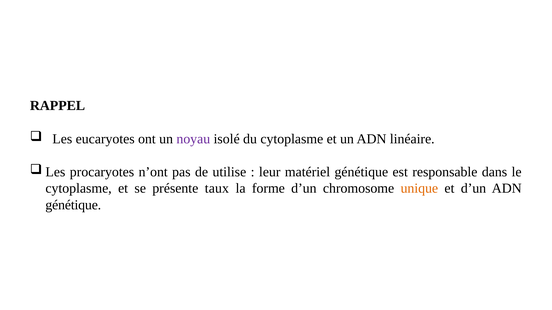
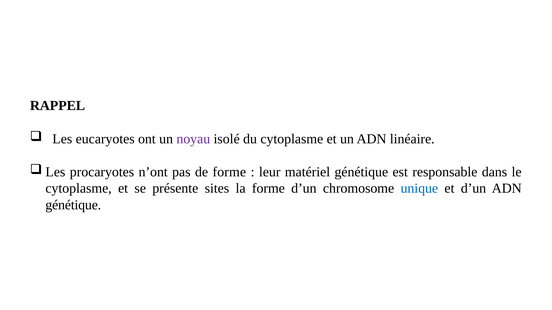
de utilise: utilise -> forme
taux: taux -> sites
unique colour: orange -> blue
